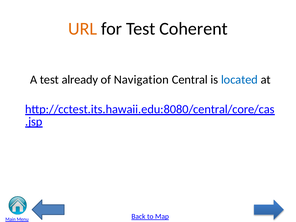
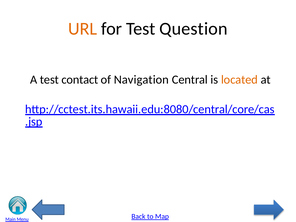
Coherent: Coherent -> Question
already: already -> contact
located colour: blue -> orange
